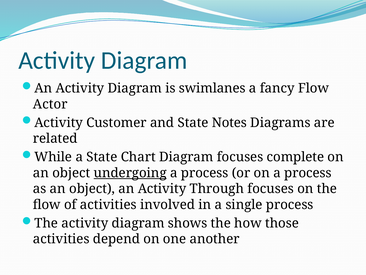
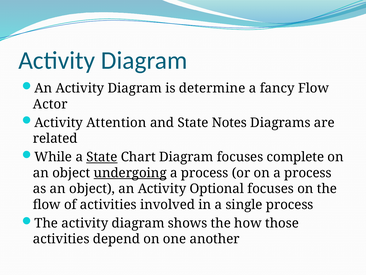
swimlanes: swimlanes -> determine
Customer: Customer -> Attention
State at (102, 157) underline: none -> present
Through: Through -> Optional
